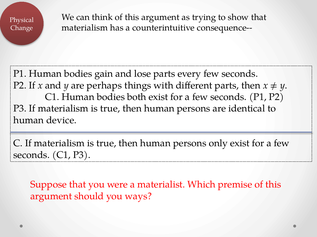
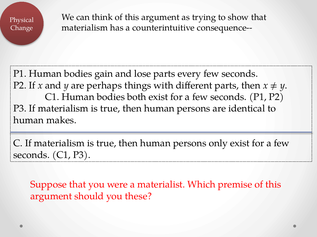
device: device -> makes
ways: ways -> these
